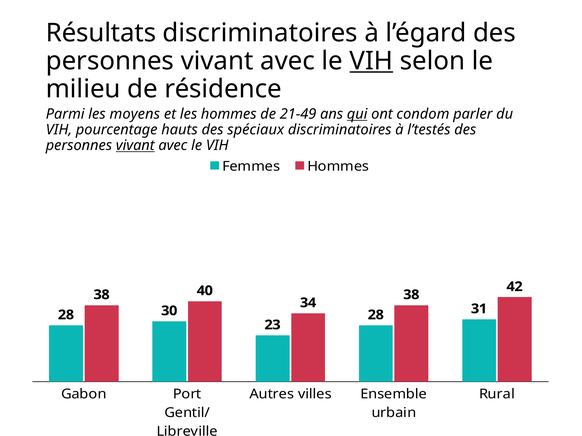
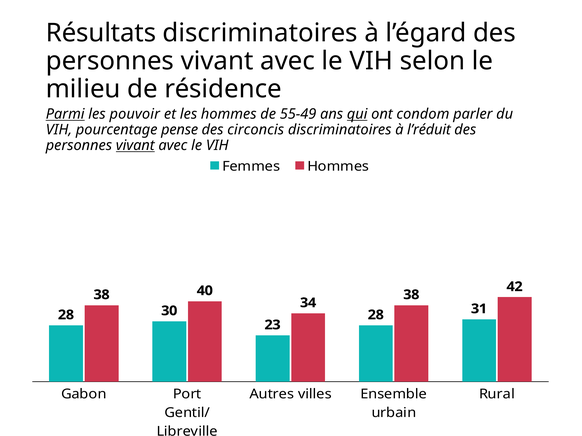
VIH at (371, 61) underline: present -> none
Parmi underline: none -> present
moyens: moyens -> pouvoir
21-49: 21-49 -> 55-49
hauts: hauts -> pense
spéciaux: spéciaux -> circoncis
l’testés: l’testés -> l’réduit
